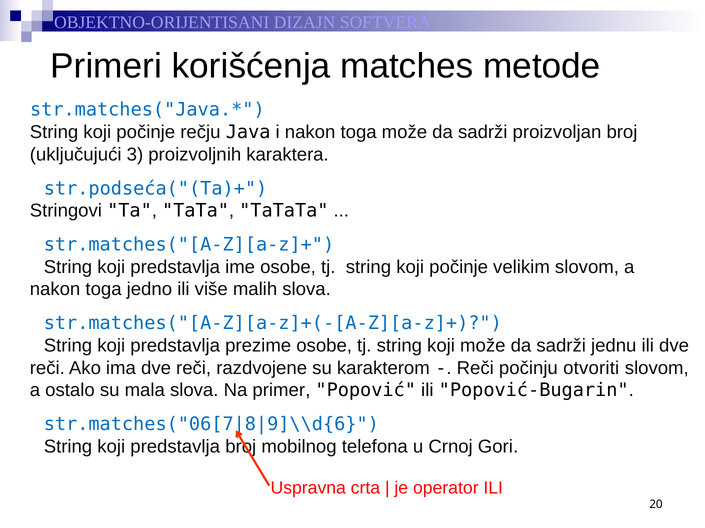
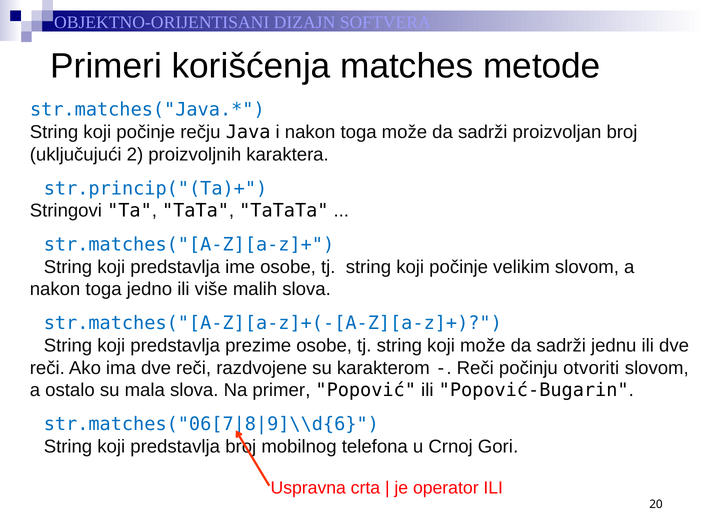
3: 3 -> 2
str.podseća("(Ta)+: str.podseća("(Ta)+ -> str.princip("(Ta)+
